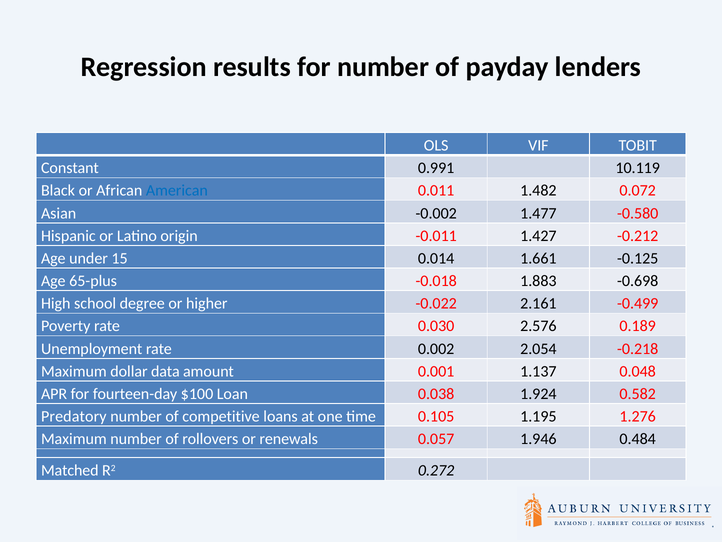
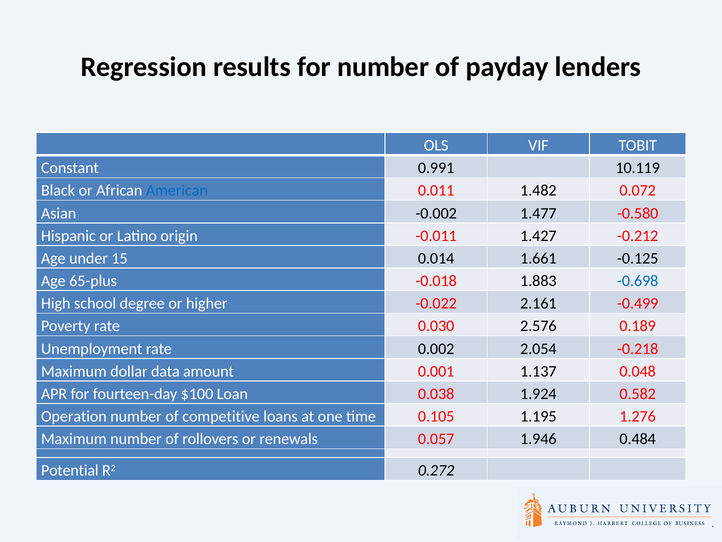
-0.698 colour: black -> blue
Predatory: Predatory -> Operation
Matched: Matched -> Potential
